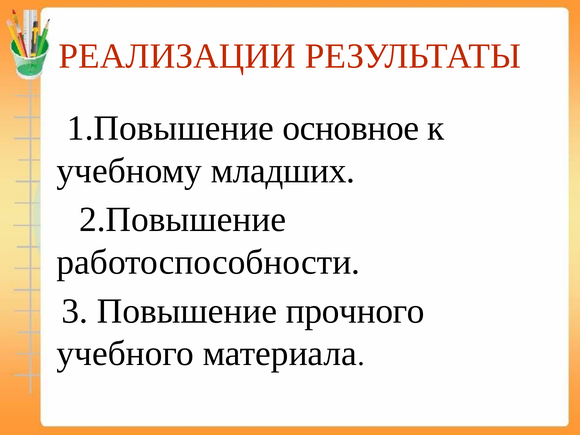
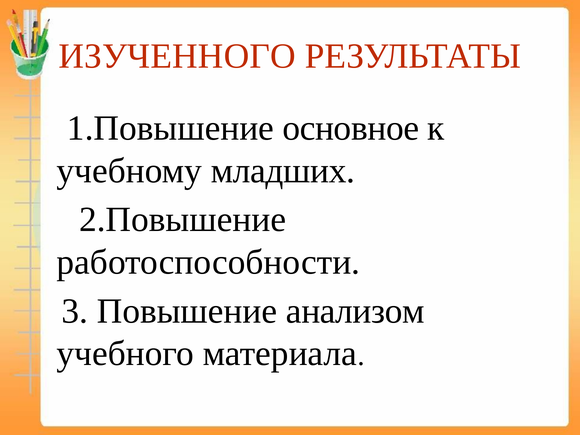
РЕАЛИЗАЦИИ: РЕАЛИЗАЦИИ -> ИЗУЧЕННОГО
прочного: прочного -> анализом
